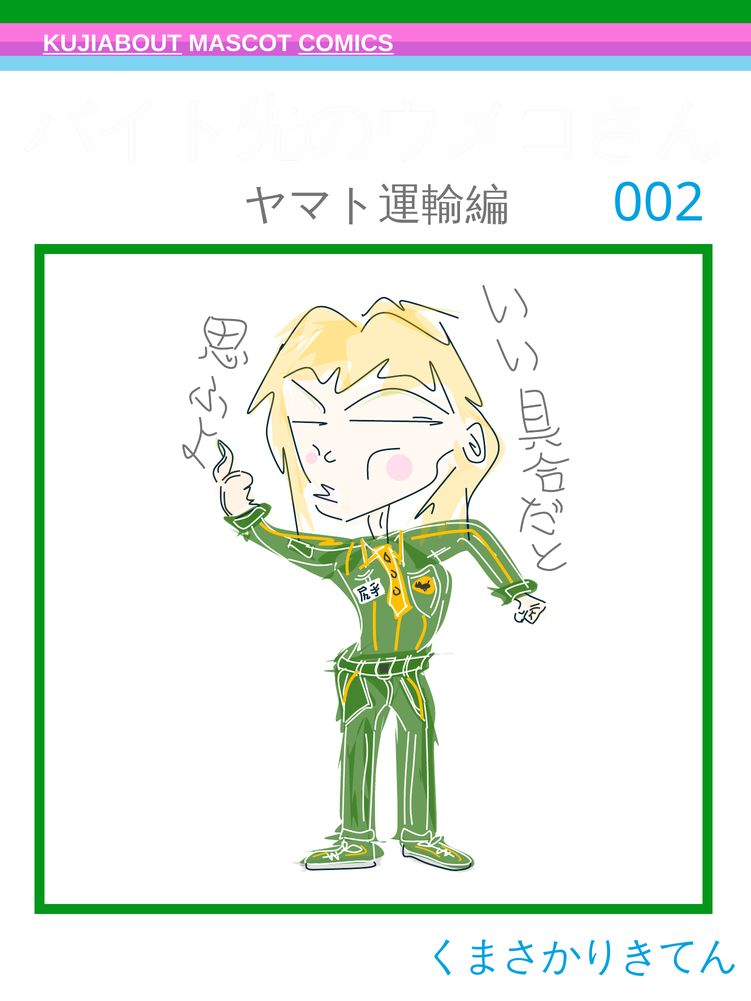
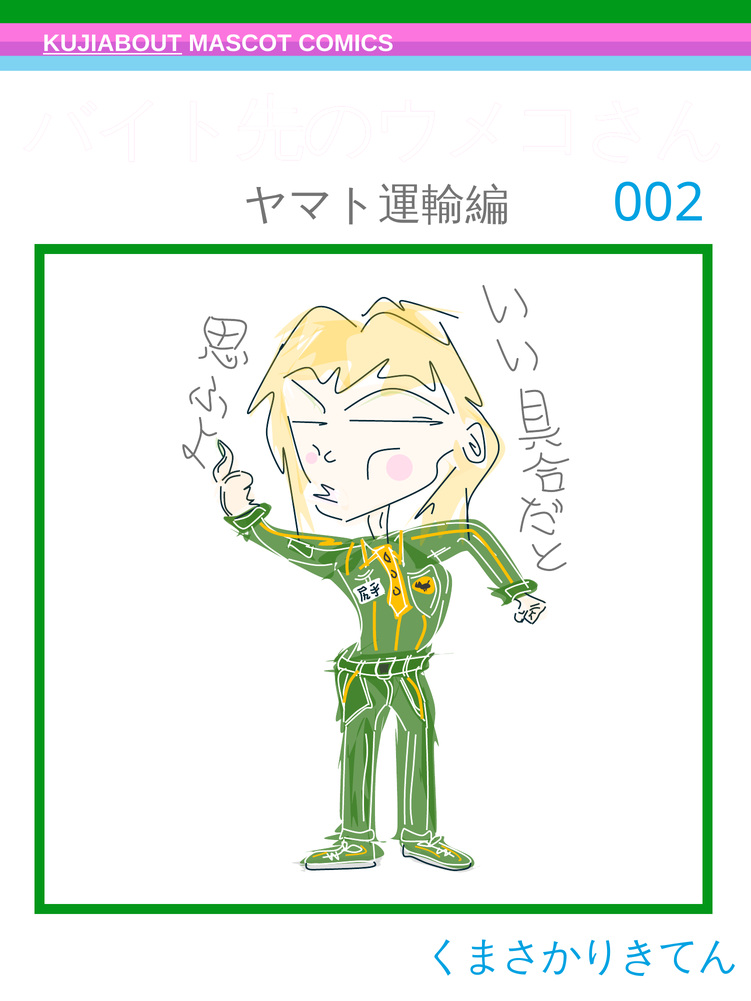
COMICS underline: present -> none
